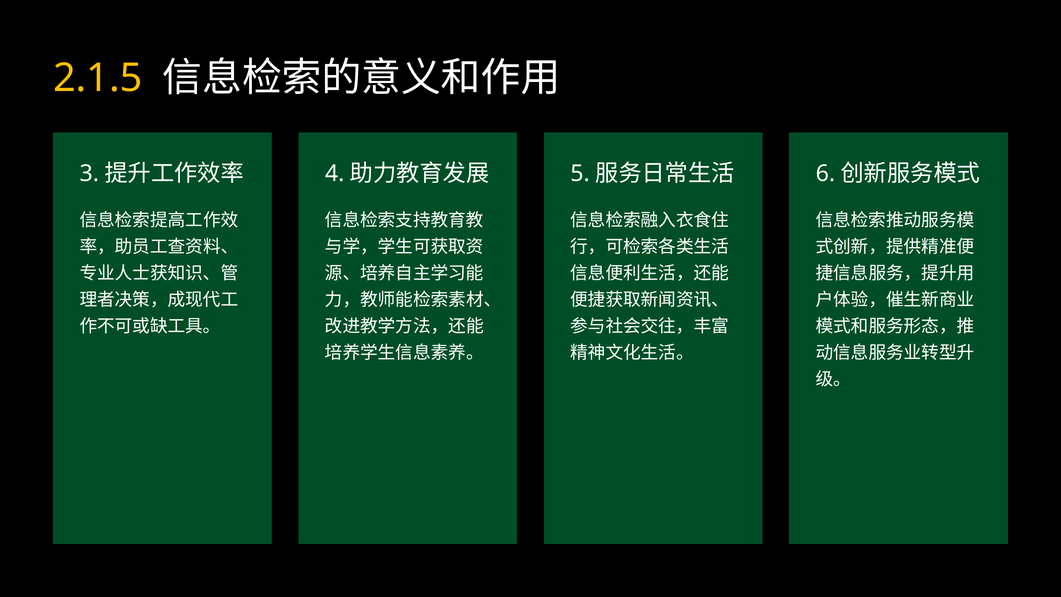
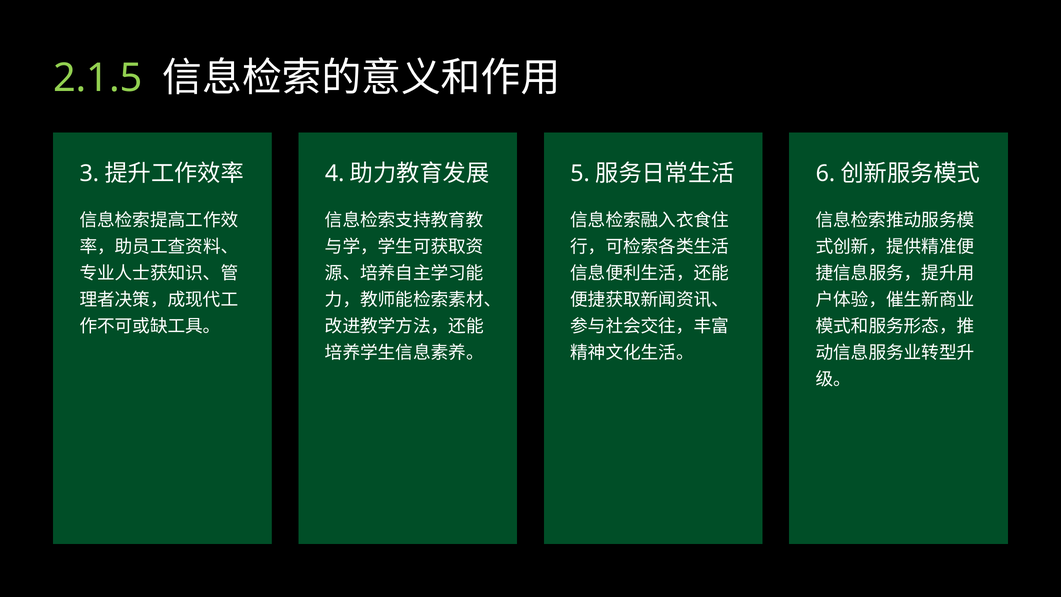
2.1.5 colour: yellow -> light green
